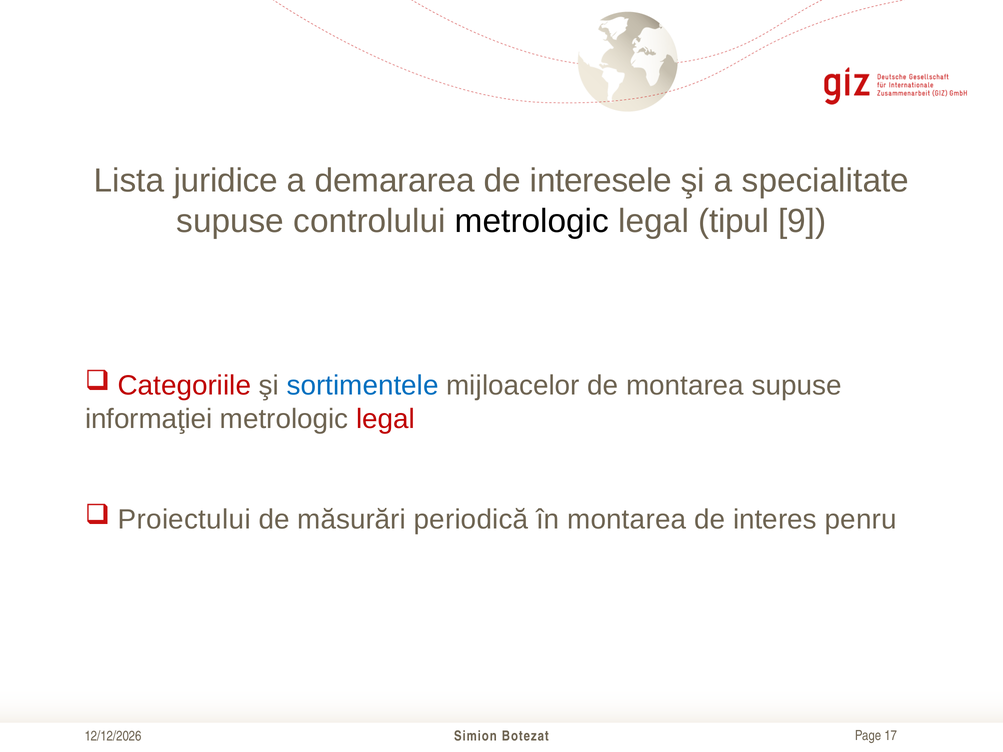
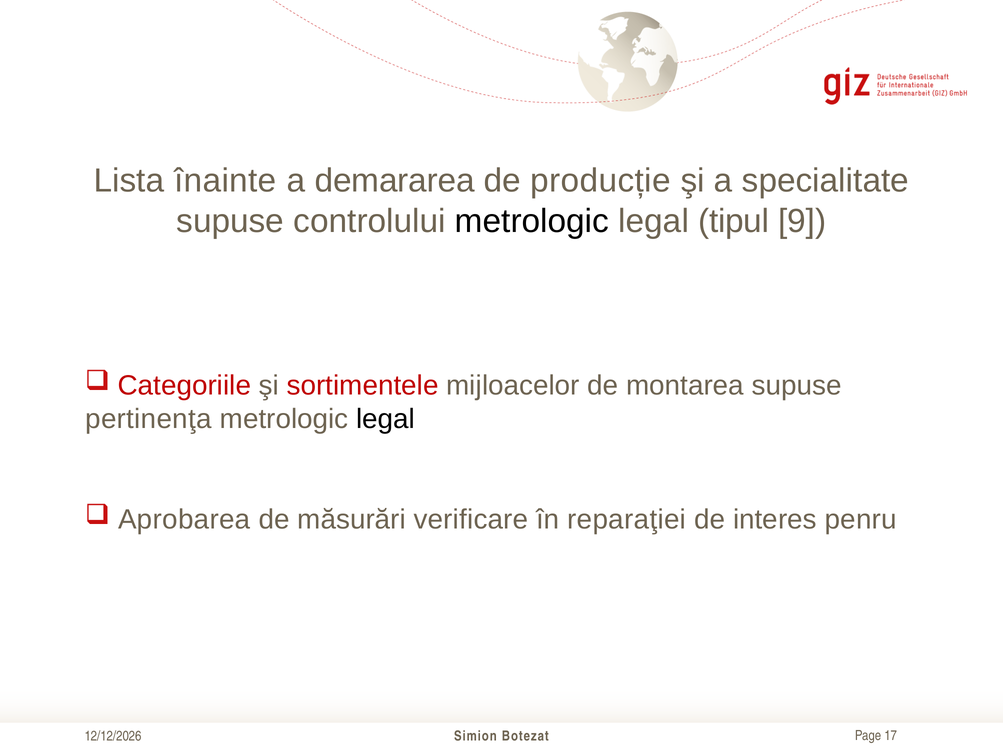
juridice: juridice -> înainte
interesele: interesele -> producție
sortimentele colour: blue -> red
informaţiei: informaţiei -> pertinenţa
legal at (386, 419) colour: red -> black
Proiectului: Proiectului -> Aprobarea
periodică: periodică -> verificare
în montarea: montarea -> reparaţiei
